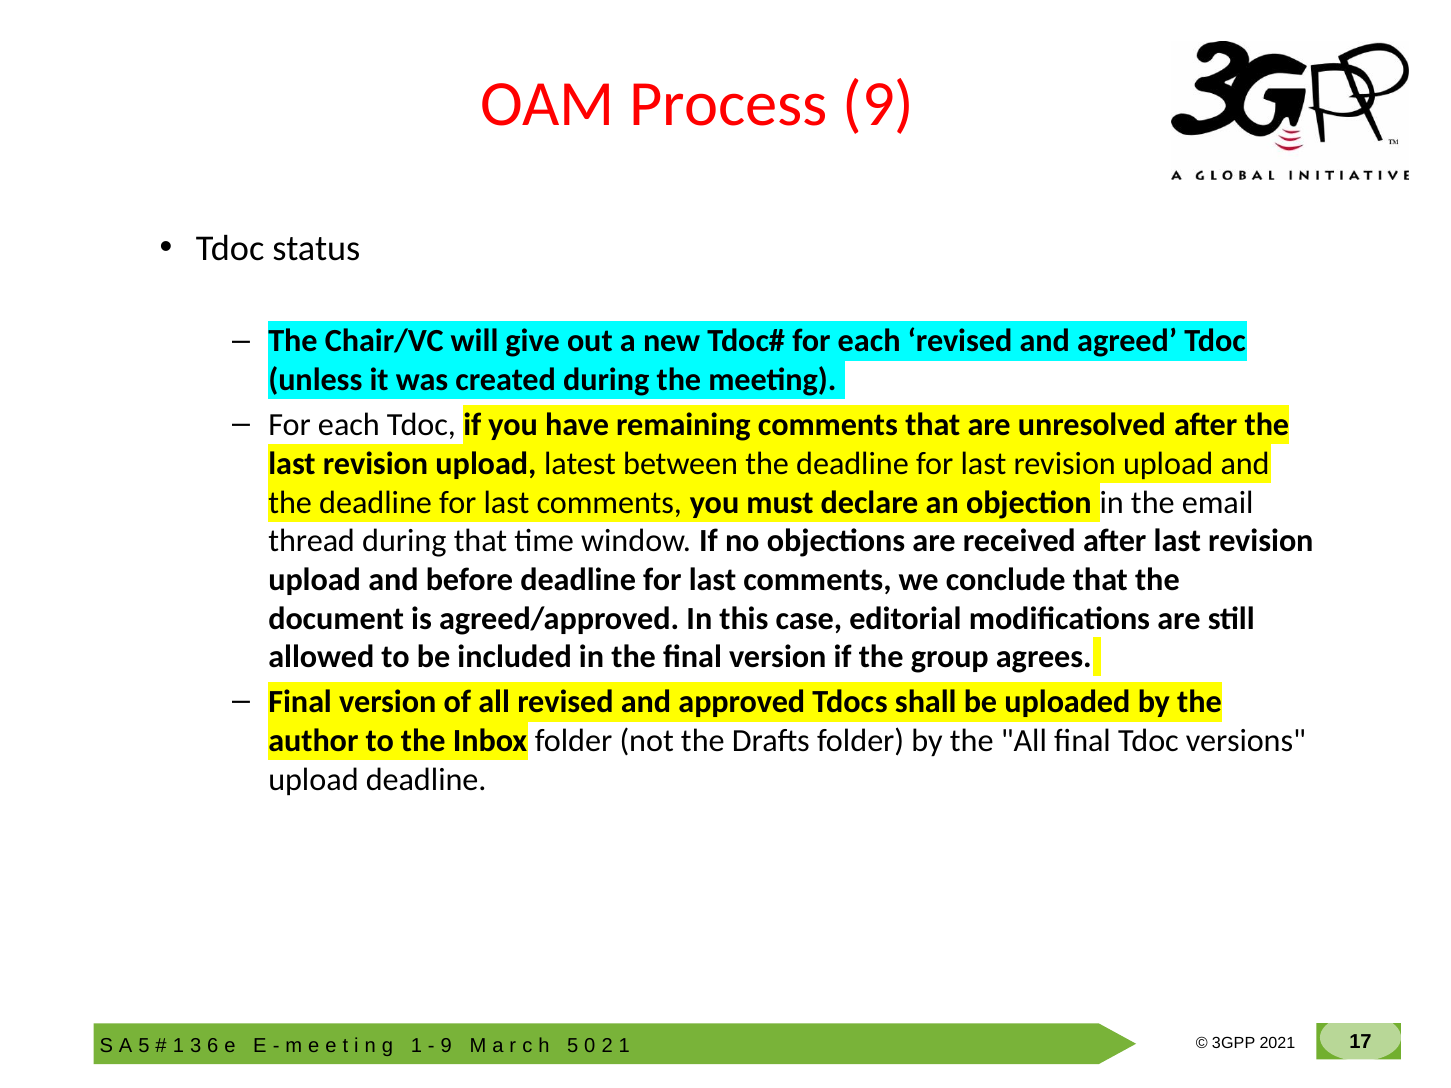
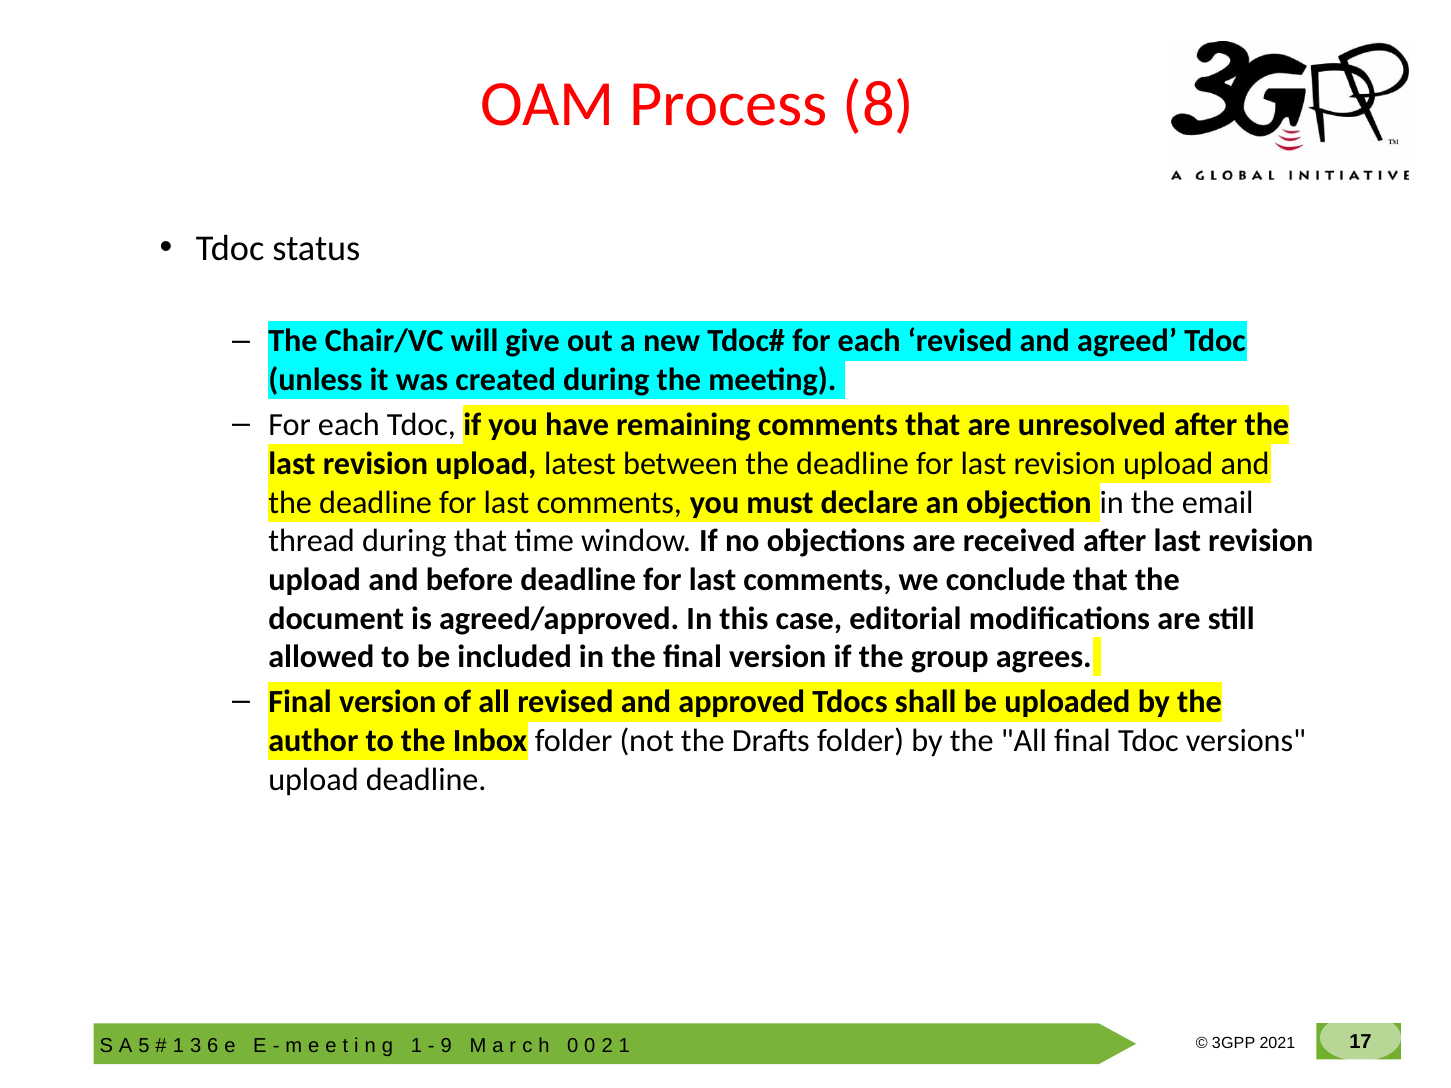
Process 9: 9 -> 8
5 at (573, 1046): 5 -> 0
